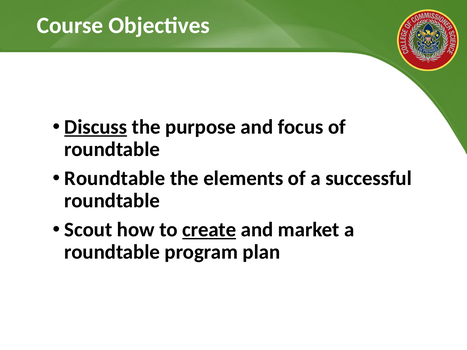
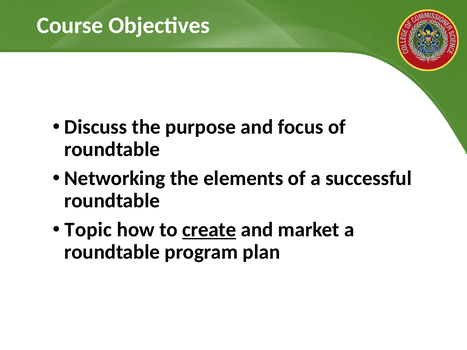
Discuss underline: present -> none
Roundtable at (115, 178): Roundtable -> Networking
Scout: Scout -> Topic
